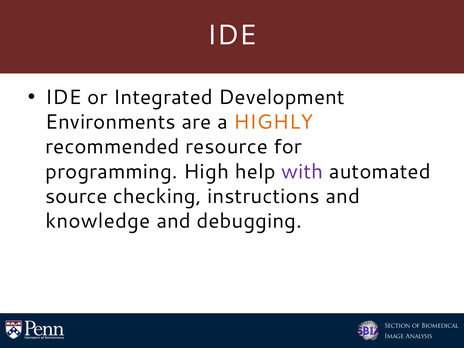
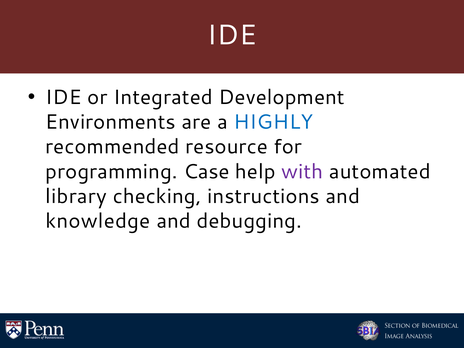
HIGHLY colour: orange -> blue
High: High -> Case
source: source -> library
